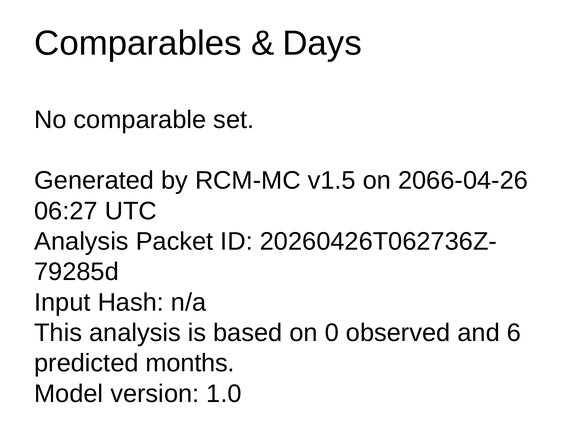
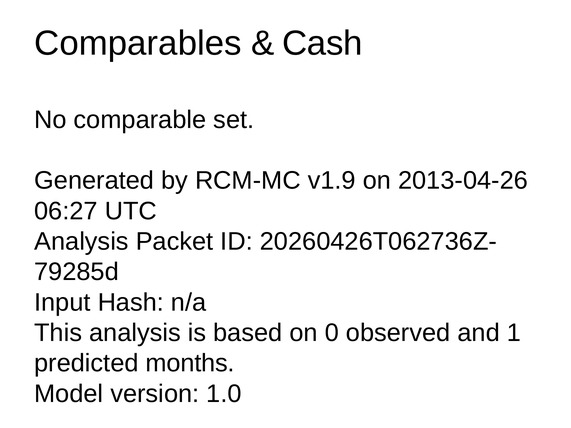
Days: Days -> Cash
v1.5: v1.5 -> v1.9
2066-04-26: 2066-04-26 -> 2013-04-26
6: 6 -> 1
